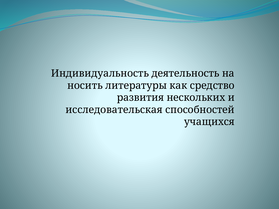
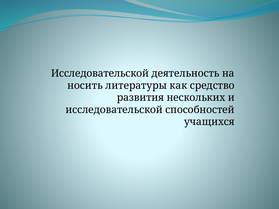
Индивидуальность at (100, 74): Индивидуальность -> Исследовательской
исследовательская at (114, 110): исследовательская -> исследовательской
